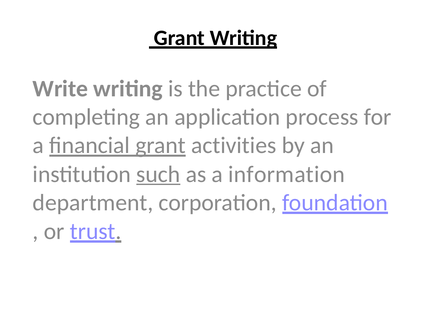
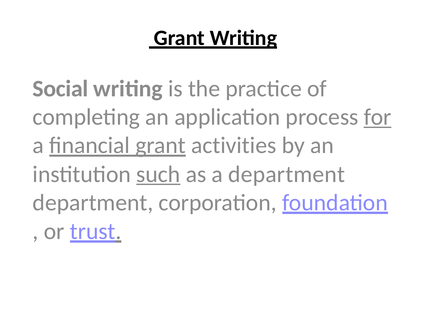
Write: Write -> Social
for underline: none -> present
a information: information -> department
